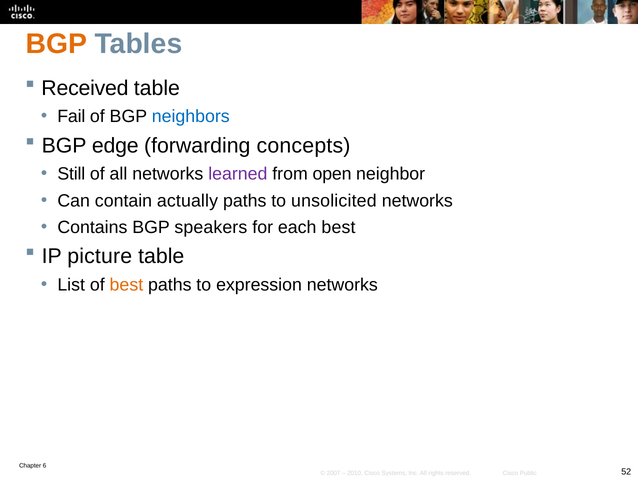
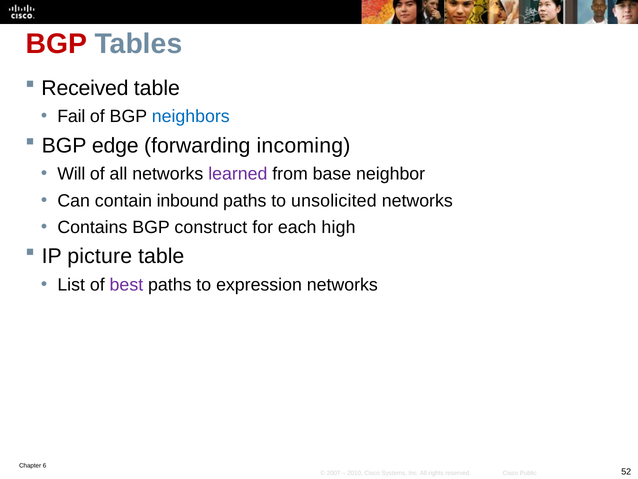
BGP at (56, 44) colour: orange -> red
concepts: concepts -> incoming
Still: Still -> Will
open: open -> base
actually: actually -> inbound
speakers: speakers -> construct
each best: best -> high
best at (126, 285) colour: orange -> purple
